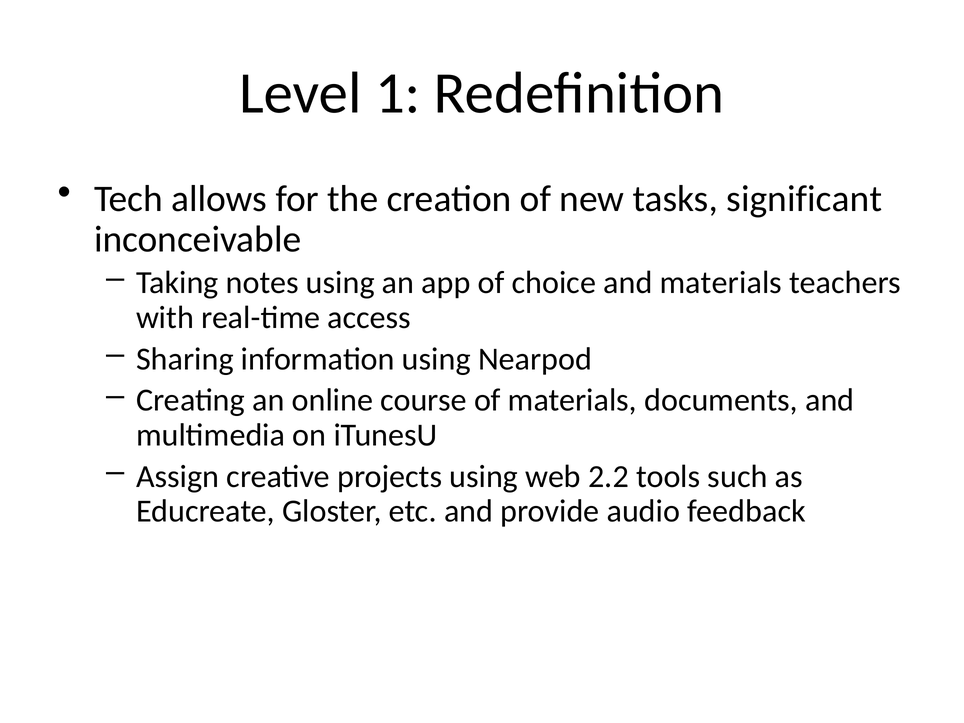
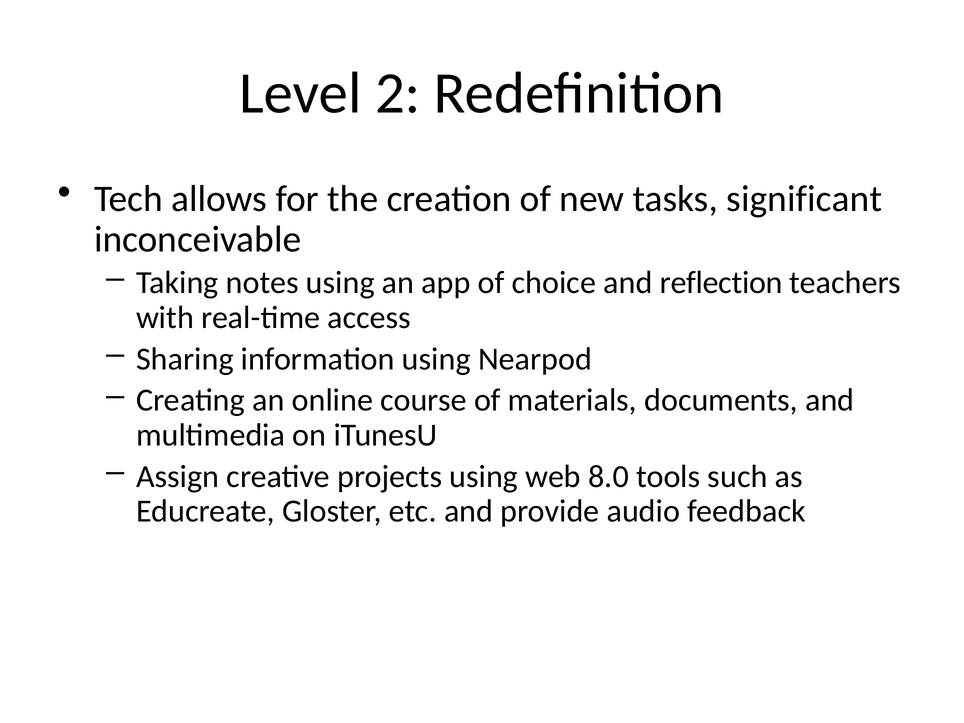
1: 1 -> 2
and materials: materials -> reflection
2.2: 2.2 -> 8.0
